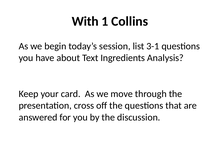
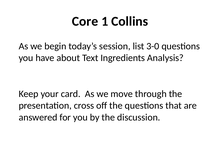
With: With -> Core
3-1: 3-1 -> 3-0
